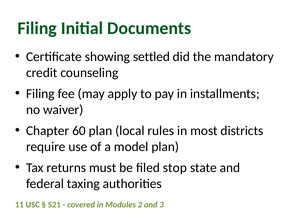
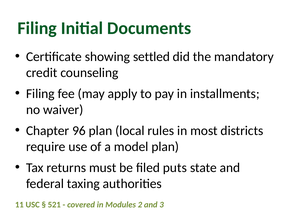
60: 60 -> 96
stop: stop -> puts
